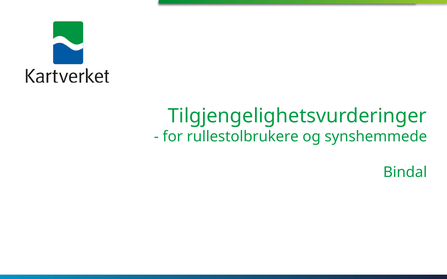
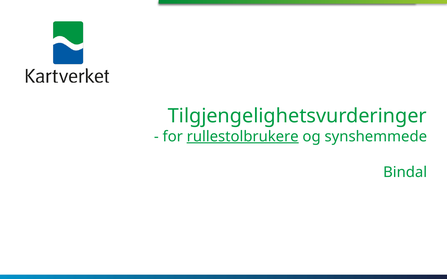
rullestolbrukere underline: none -> present
